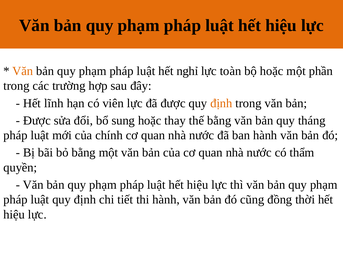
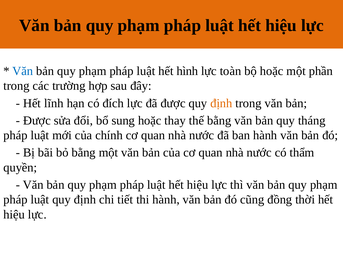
Văn at (23, 71) colour: orange -> blue
nghỉ: nghỉ -> hình
viên: viên -> đích
